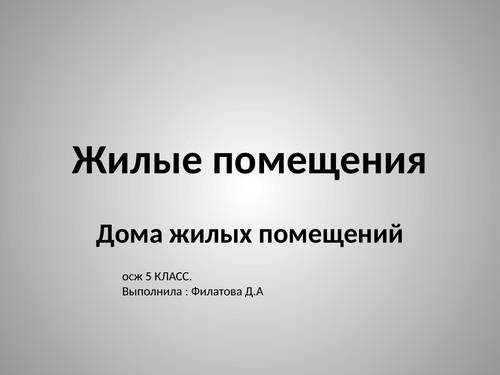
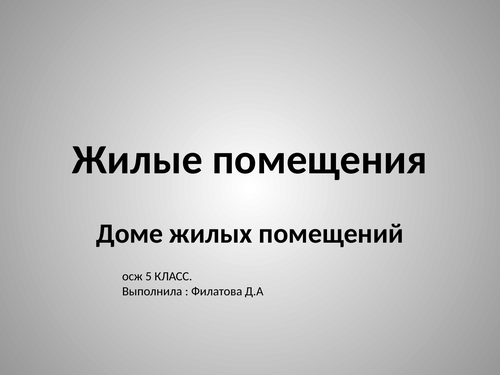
Дома: Дома -> Доме
